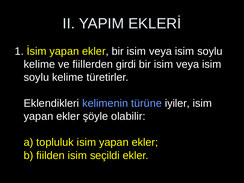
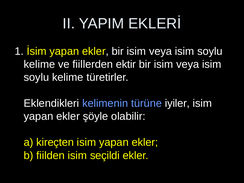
girdi: girdi -> ektir
topluluk: topluluk -> kireçten
